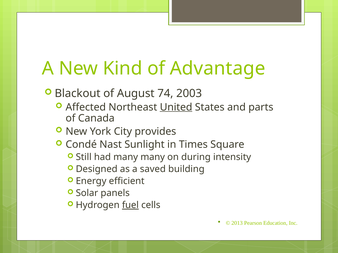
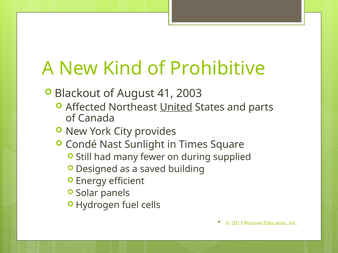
Advantage: Advantage -> Prohibitive
74: 74 -> 41
many many: many -> fewer
intensity: intensity -> supplied
fuel underline: present -> none
